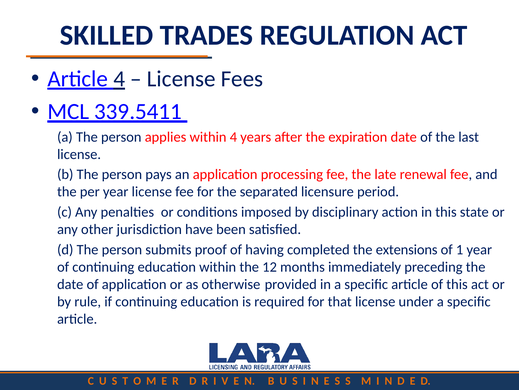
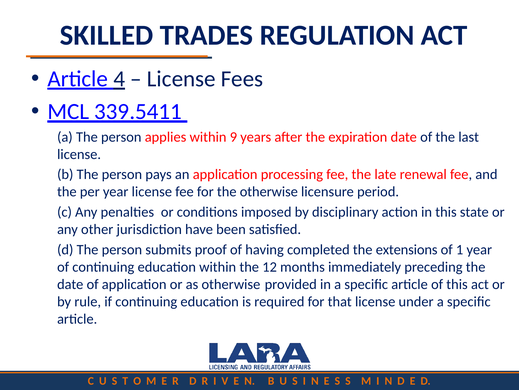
within 4: 4 -> 9
the separated: separated -> otherwise
